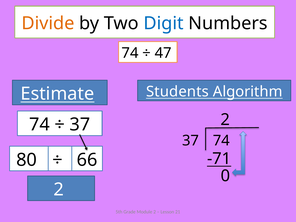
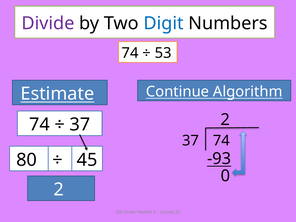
Divide colour: orange -> purple
47: 47 -> 53
Students: Students -> Continue
-71: -71 -> -93
66: 66 -> 45
